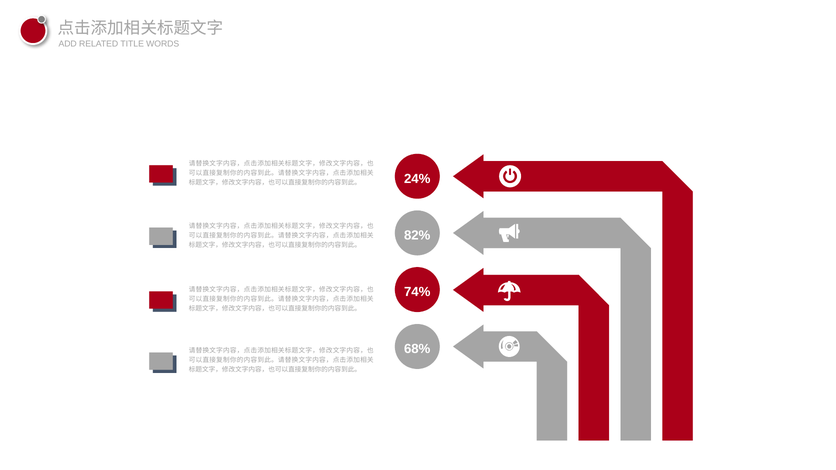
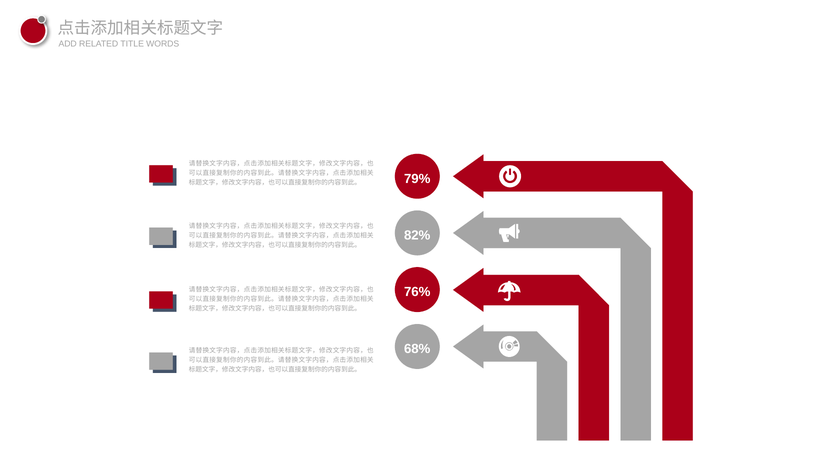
24%: 24% -> 79%
74%: 74% -> 76%
